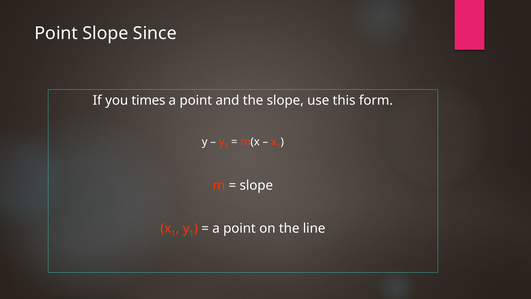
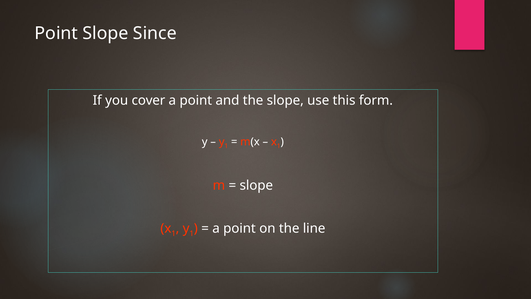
times: times -> cover
